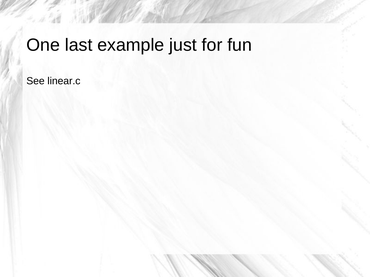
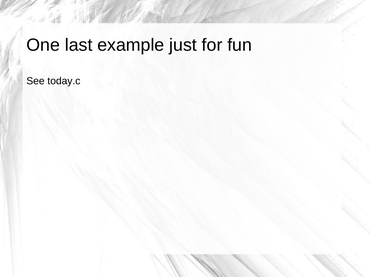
linear.c: linear.c -> today.c
